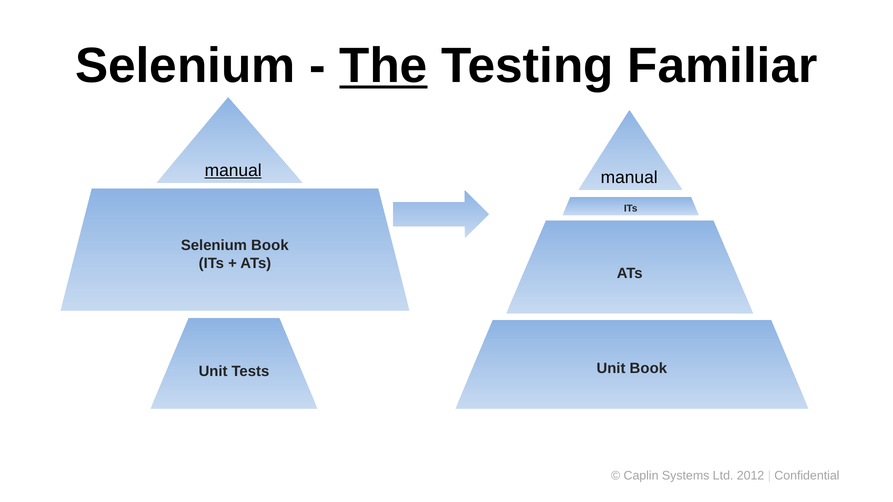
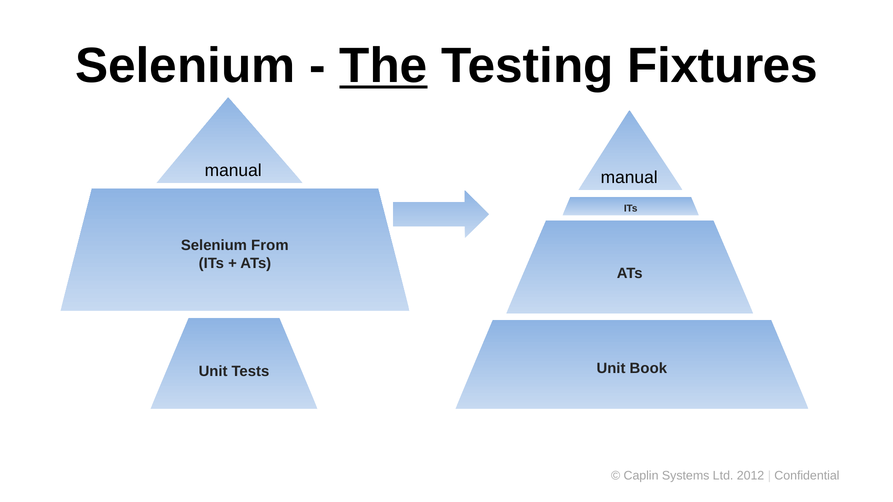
Familiar: Familiar -> Fixtures
manual at (233, 171) underline: present -> none
Selenium Book: Book -> From
